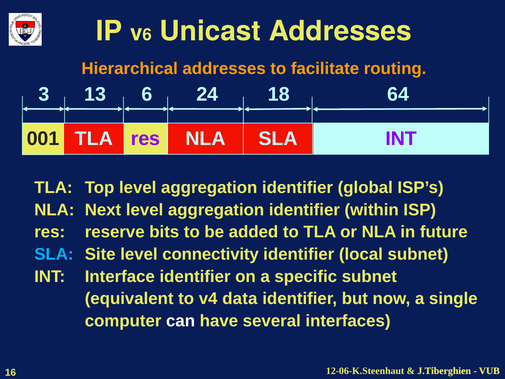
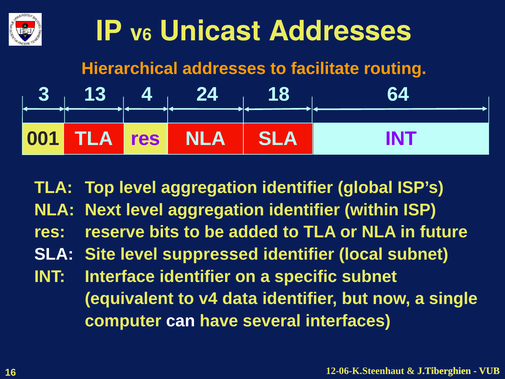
13 6: 6 -> 4
SLA at (54, 254) colour: light blue -> white
connectivity: connectivity -> suppressed
